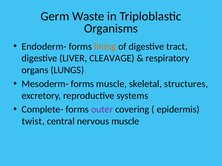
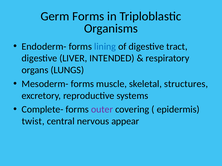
Germ Waste: Waste -> Forms
lining colour: orange -> blue
CLEAVAGE: CLEAVAGE -> INTENDED
nervous muscle: muscle -> appear
